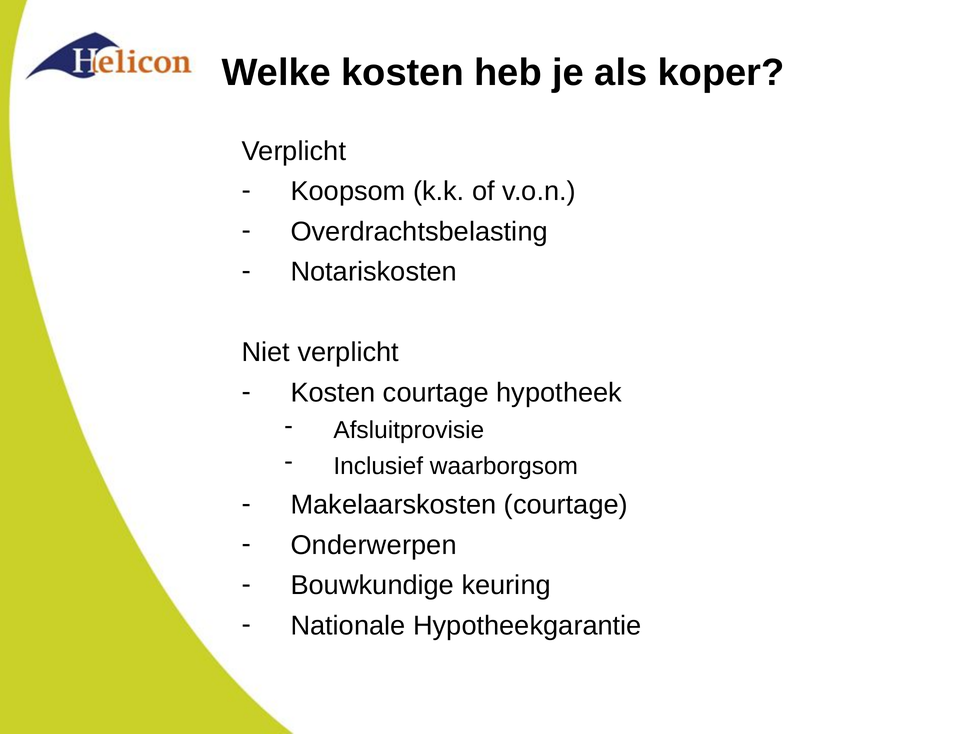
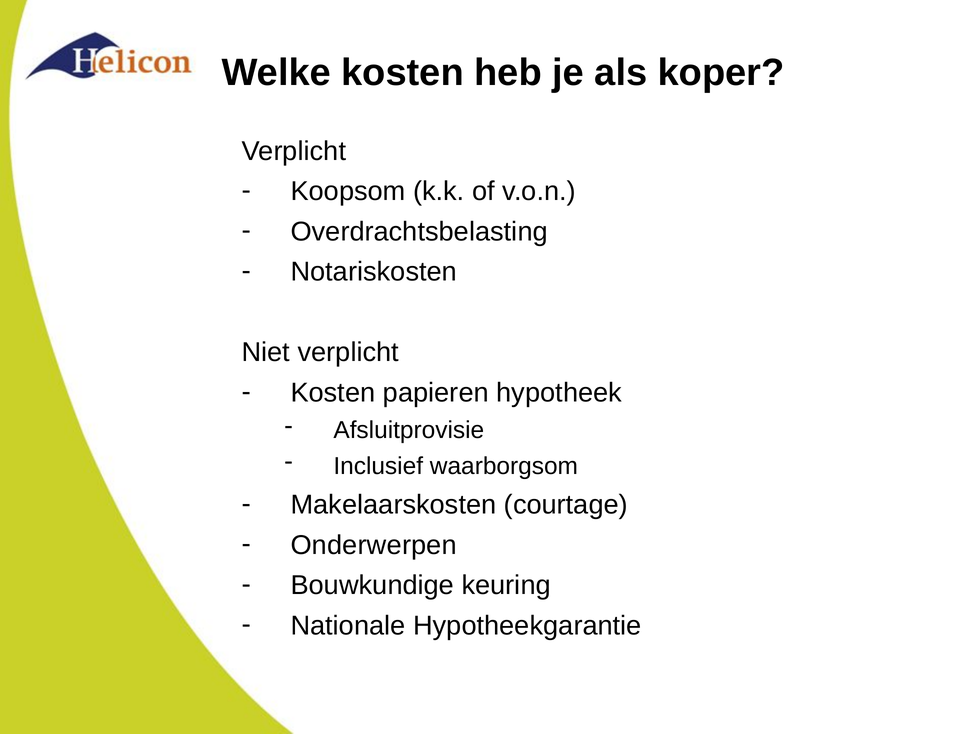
Kosten courtage: courtage -> papieren
